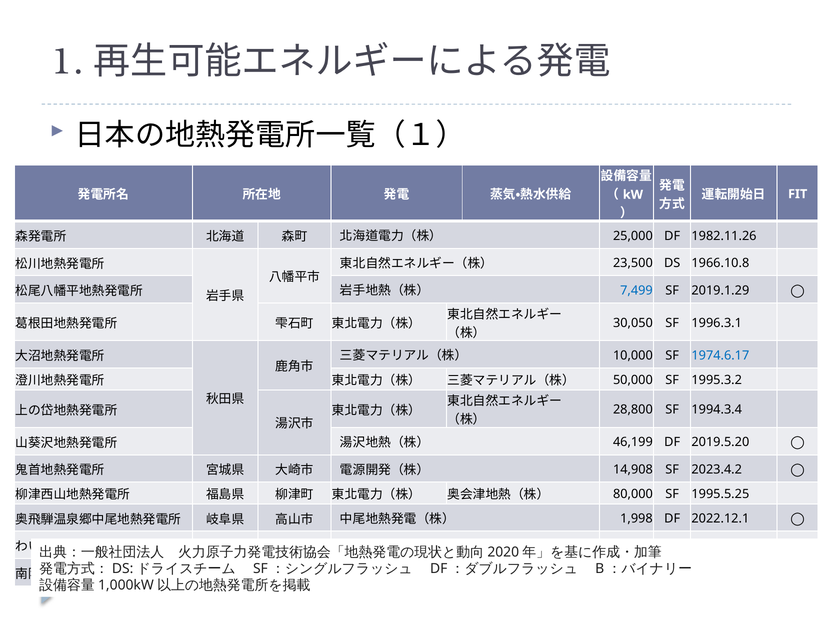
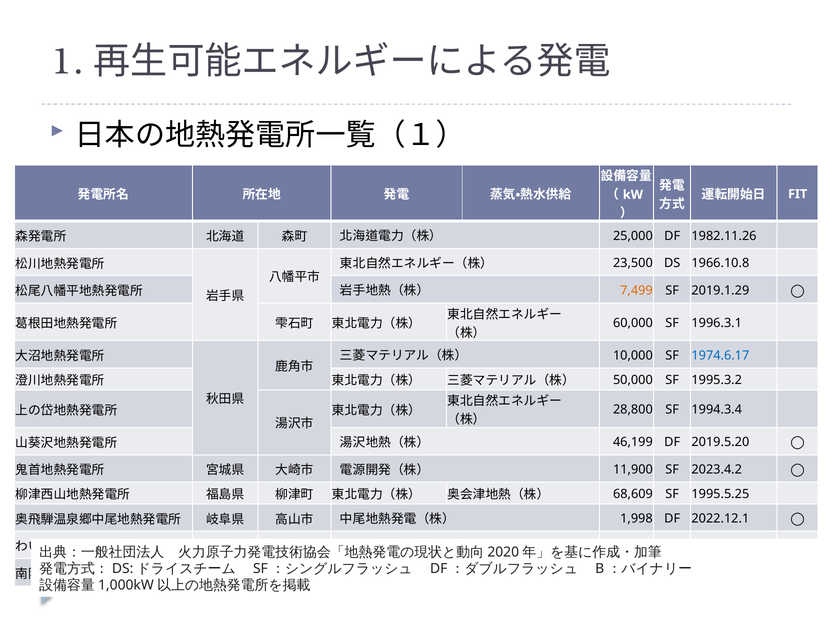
7,499 colour: blue -> orange
30,050: 30,050 -> 60,000
14,908: 14,908 -> 11,900
80,000: 80,000 -> 68,609
